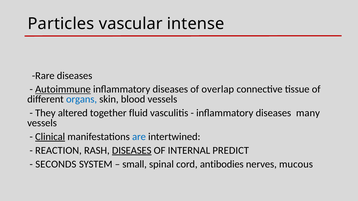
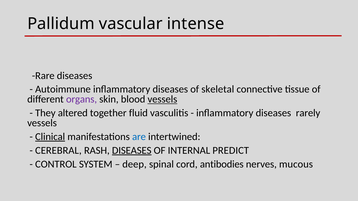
Particles: Particles -> Pallidum
Autoimmune underline: present -> none
overlap: overlap -> skeletal
organs colour: blue -> purple
vessels at (162, 99) underline: none -> present
many: many -> rarely
REACTION: REACTION -> CEREBRAL
SECONDS: SECONDS -> CONTROL
small: small -> deep
